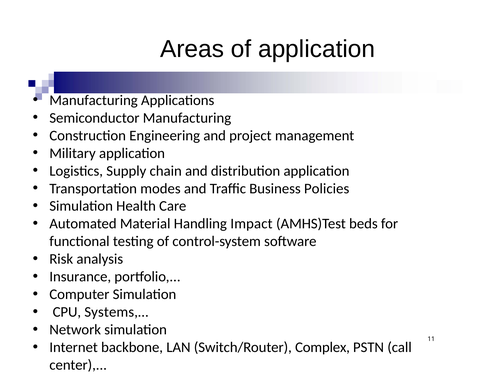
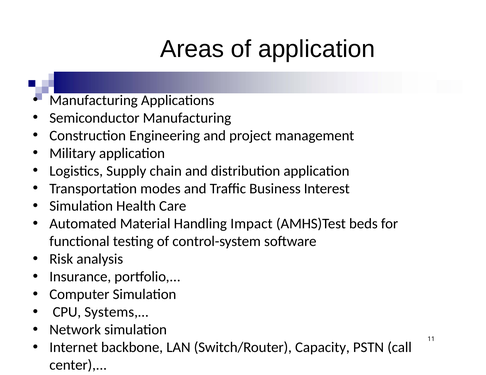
Policies: Policies -> Interest
Complex: Complex -> Capacity
